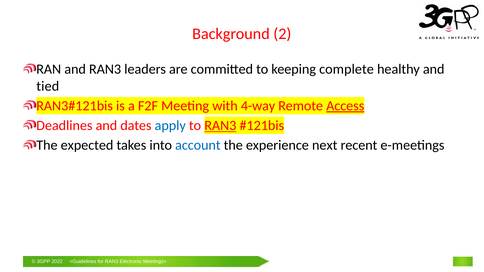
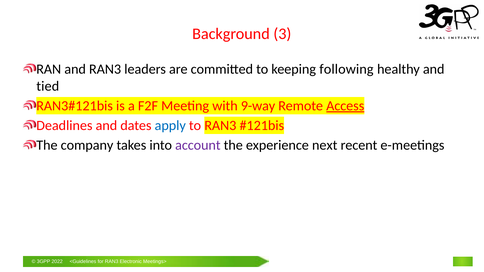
Background 2: 2 -> 3
complete: complete -> following
4-way: 4-way -> 9-way
RAN3 at (220, 126) underline: present -> none
expected: expected -> company
account colour: blue -> purple
